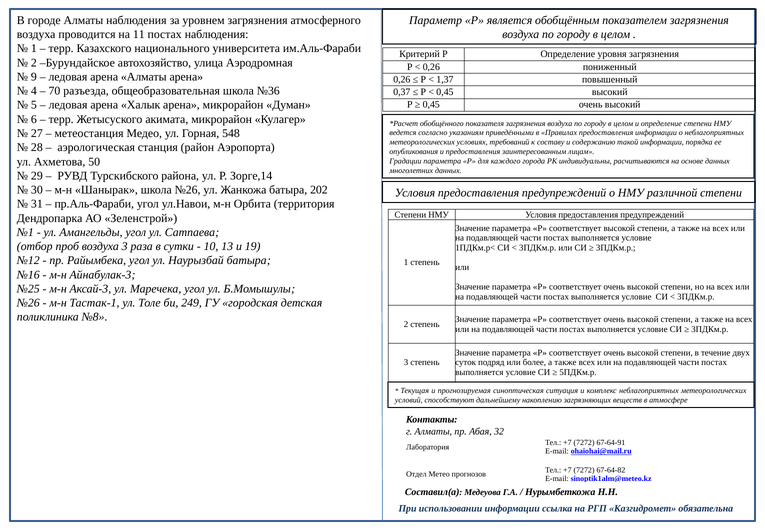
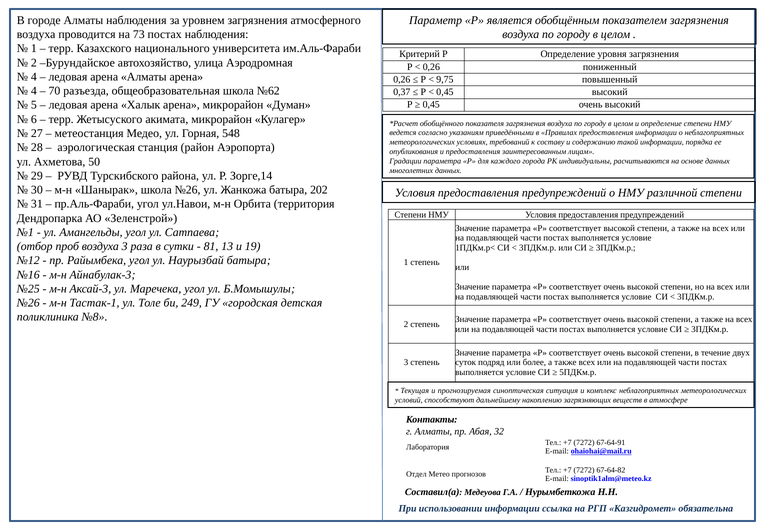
11: 11 -> 73
9 at (34, 77): 9 -> 4
1,37: 1,37 -> 9,75
№36: №36 -> №62
10: 10 -> 81
